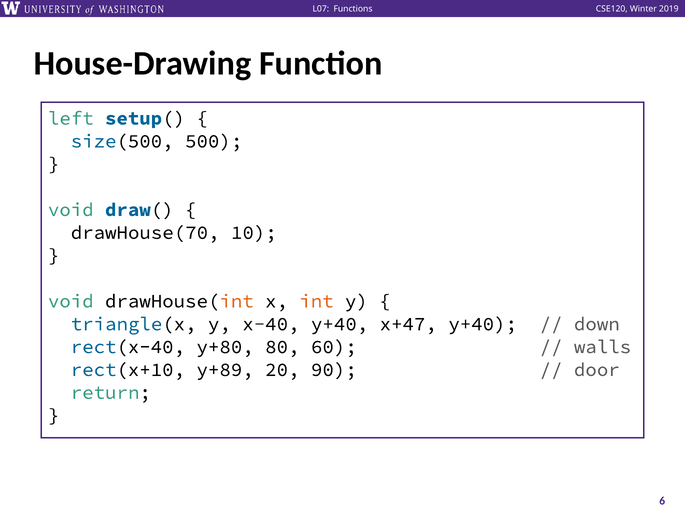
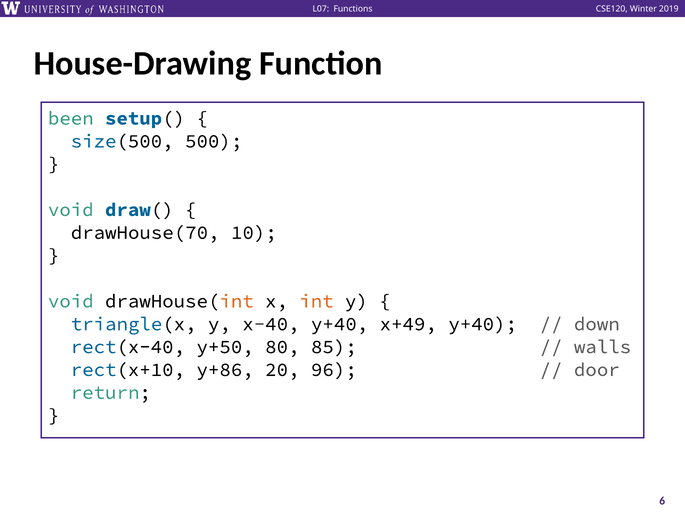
left: left -> been
x+47: x+47 -> x+49
y+80: y+80 -> y+50
60: 60 -> 85
y+89: y+89 -> y+86
90: 90 -> 96
